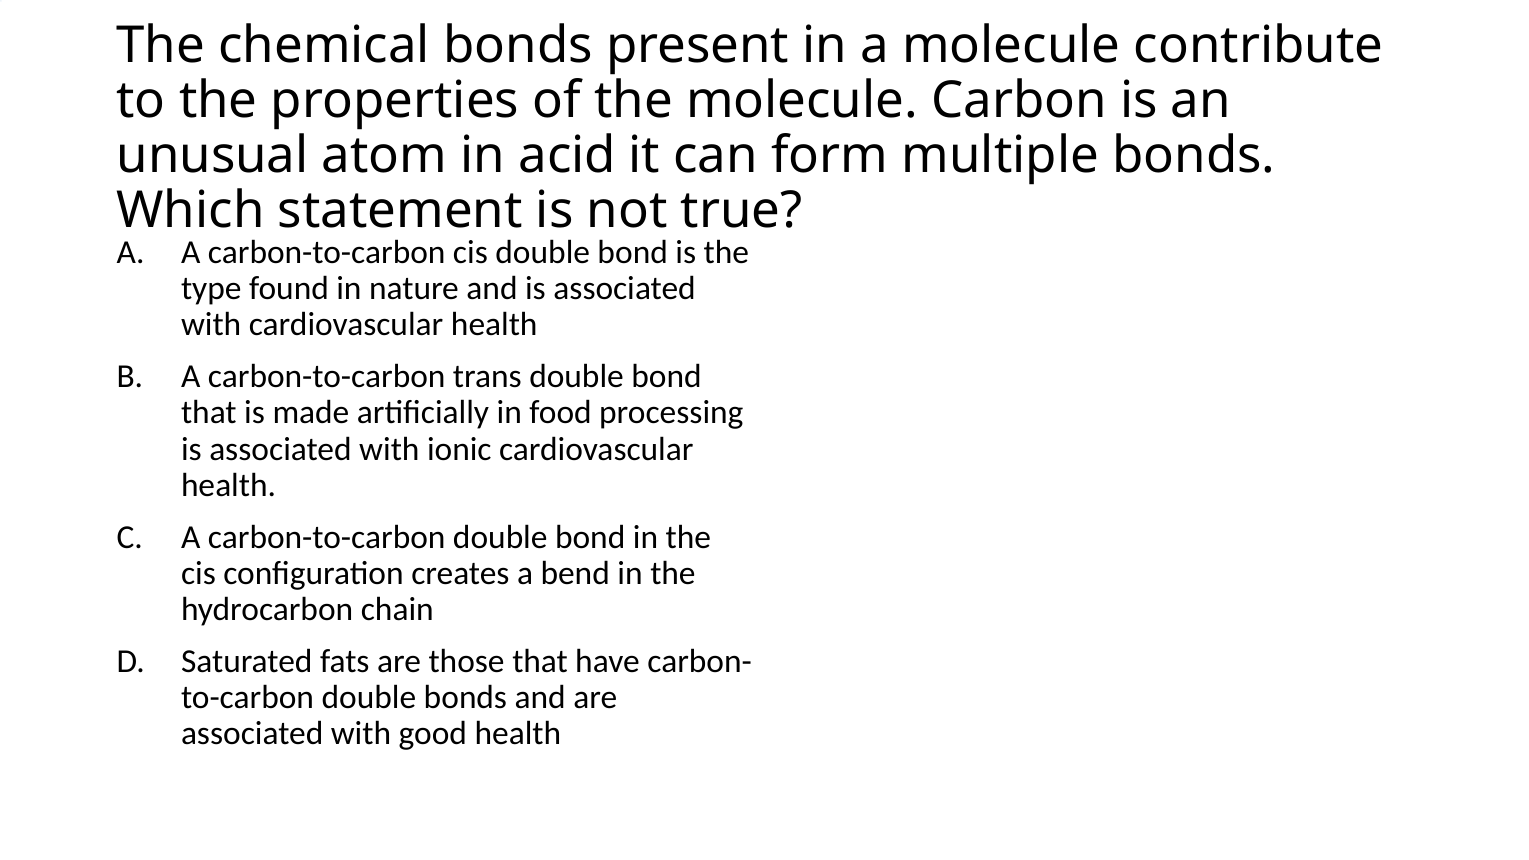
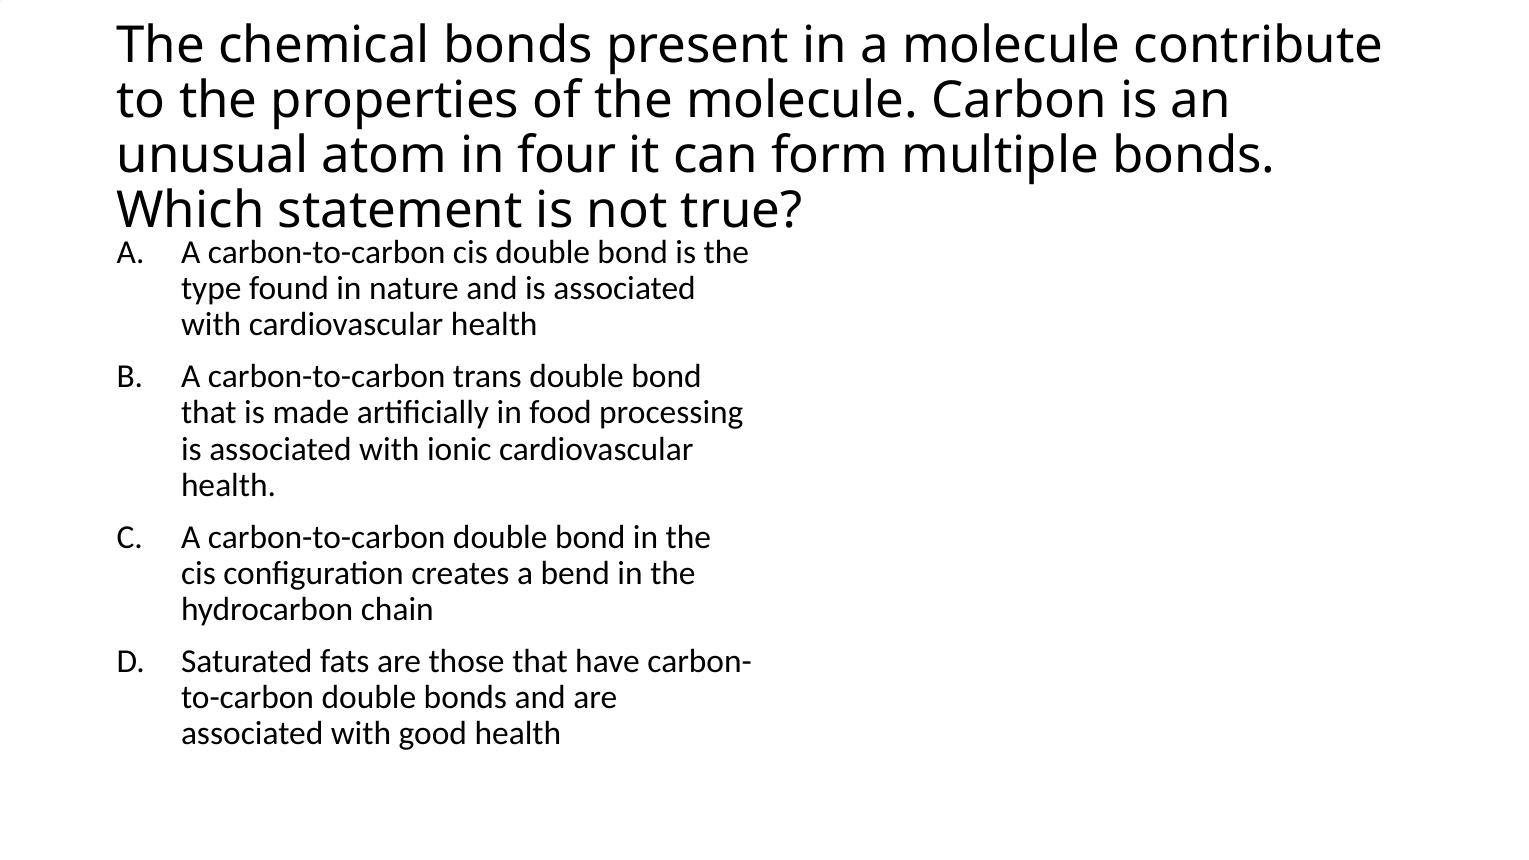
acid: acid -> four
